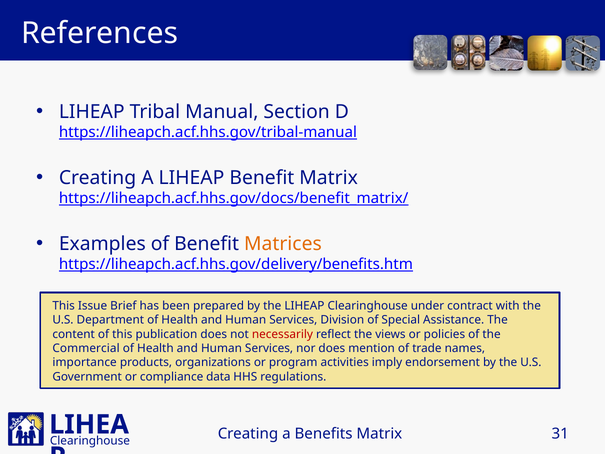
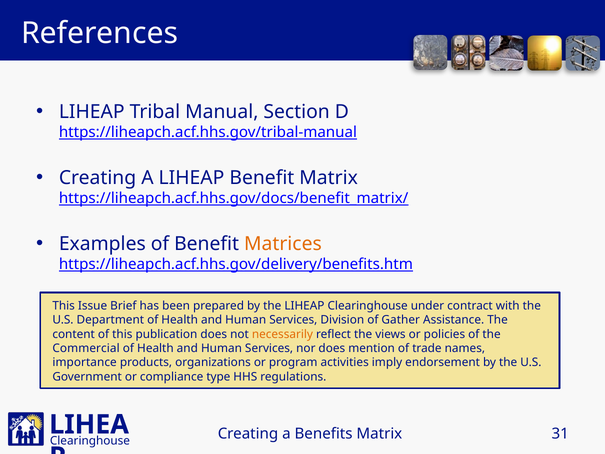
Special: Special -> Gather
necessarily colour: red -> orange
data: data -> type
